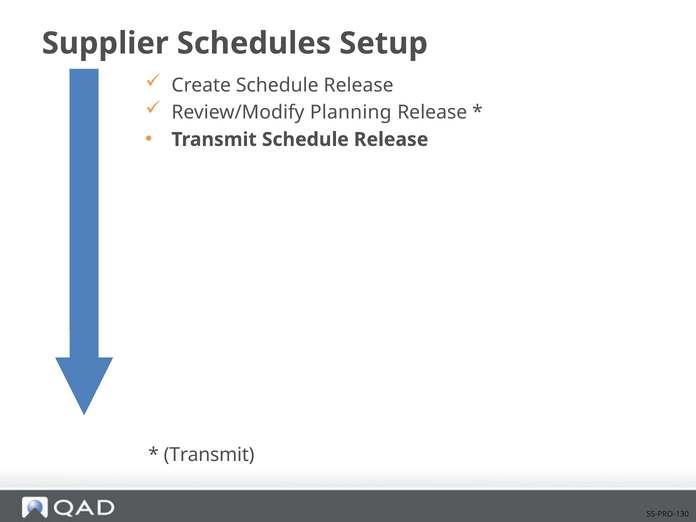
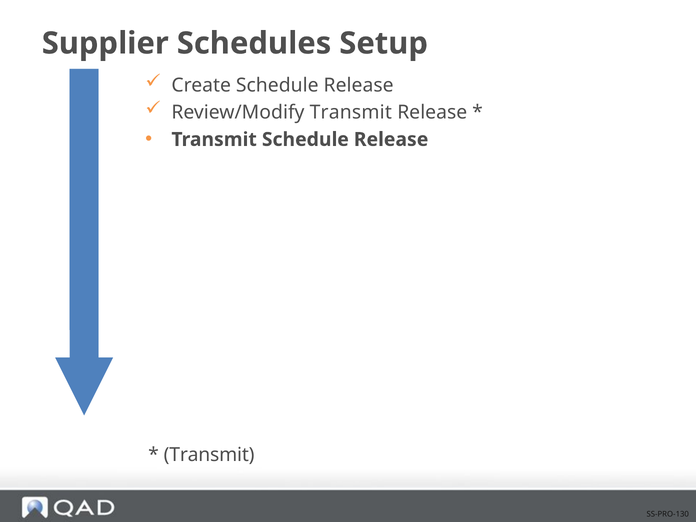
Review/Modify Planning: Planning -> Transmit
